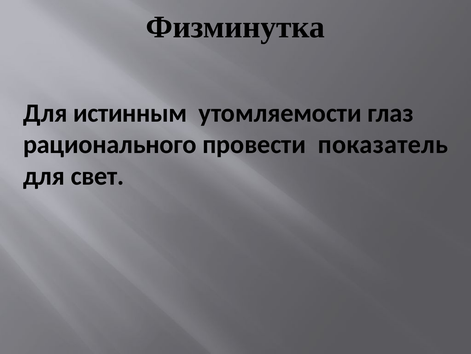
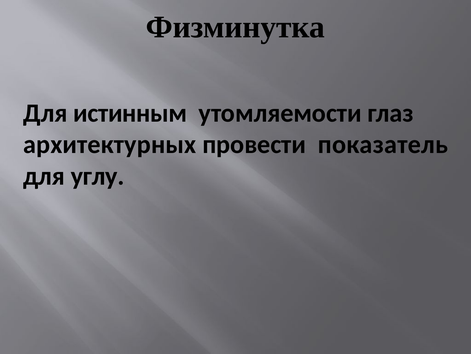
рационального: рационального -> архитектурных
свет: свет -> углу
